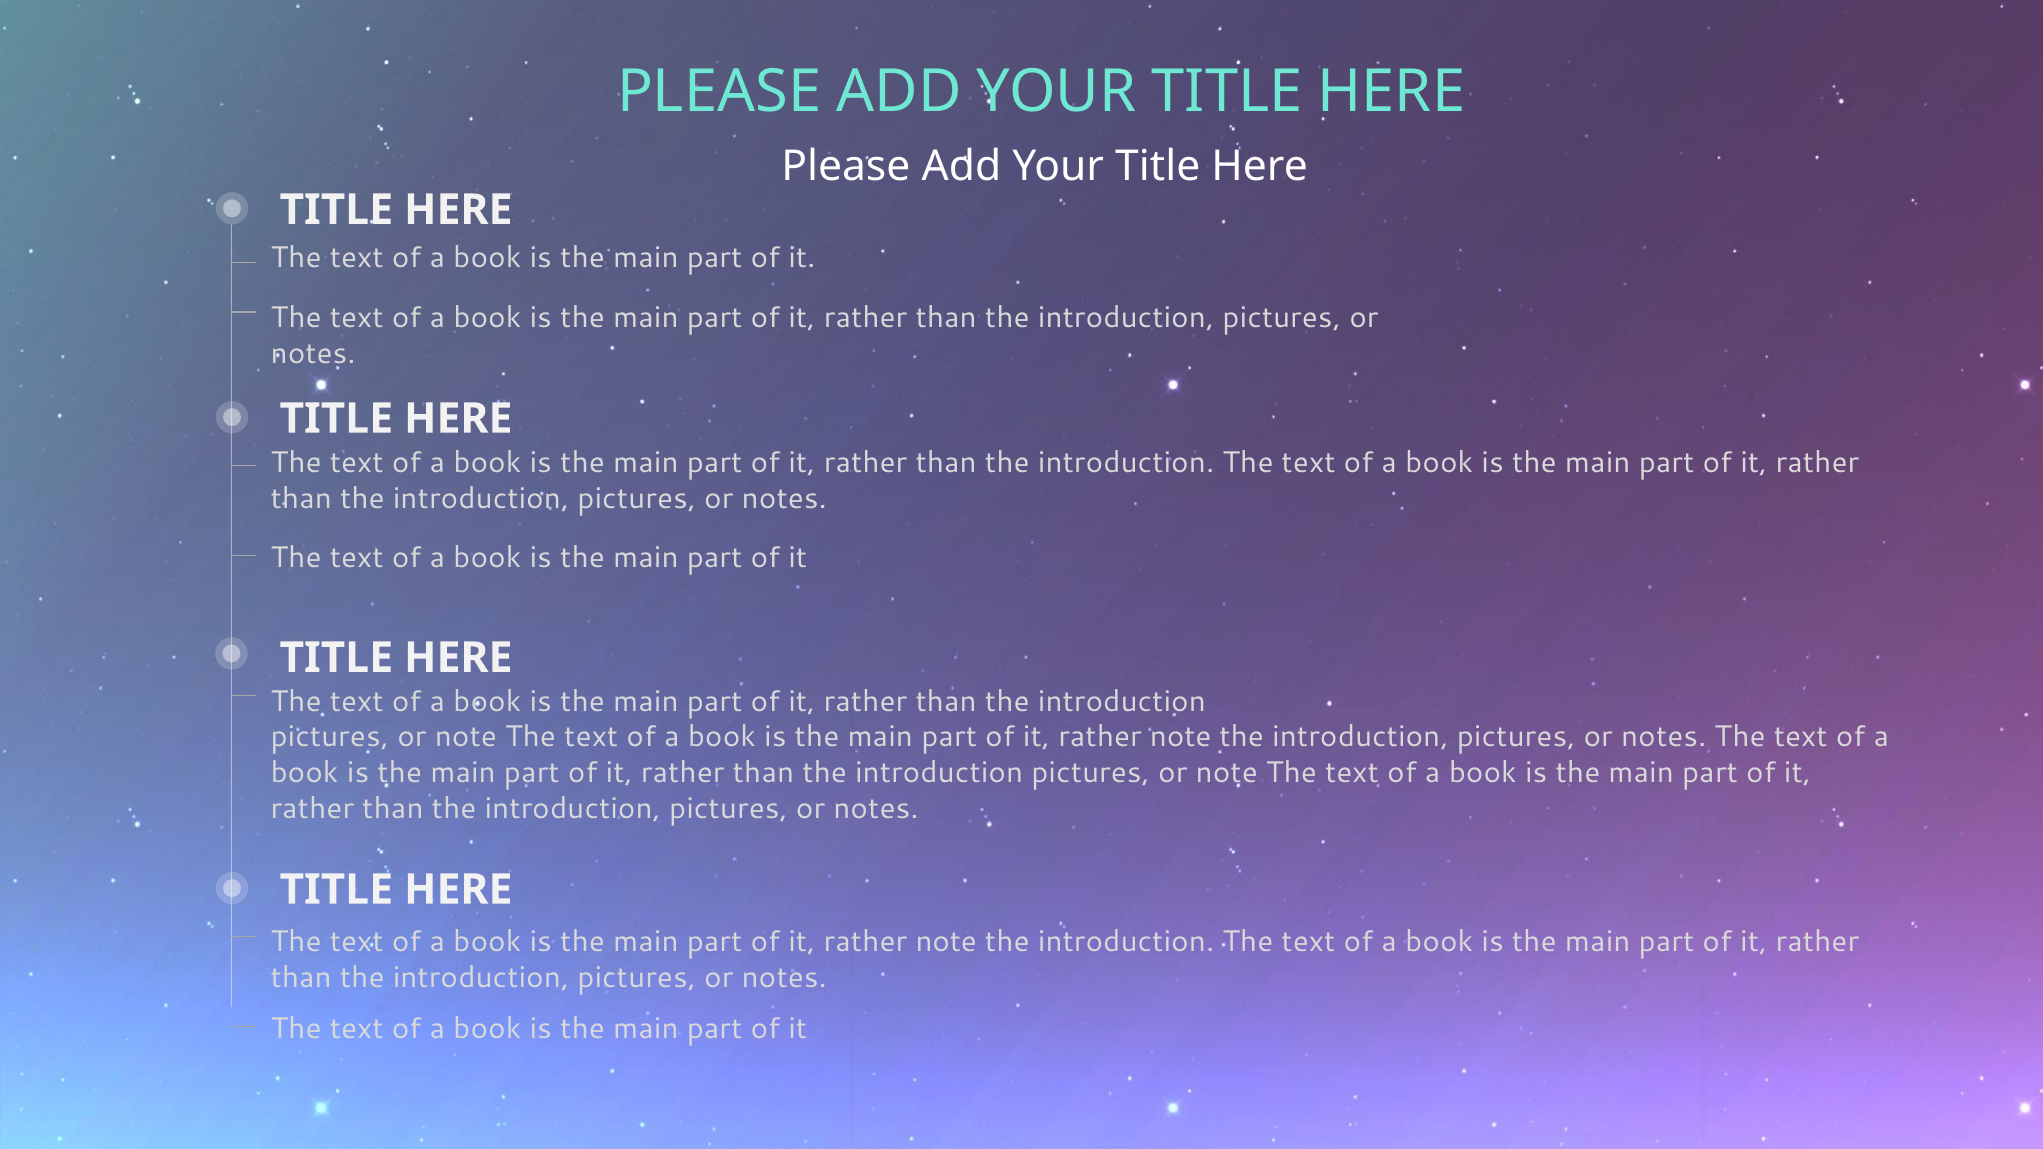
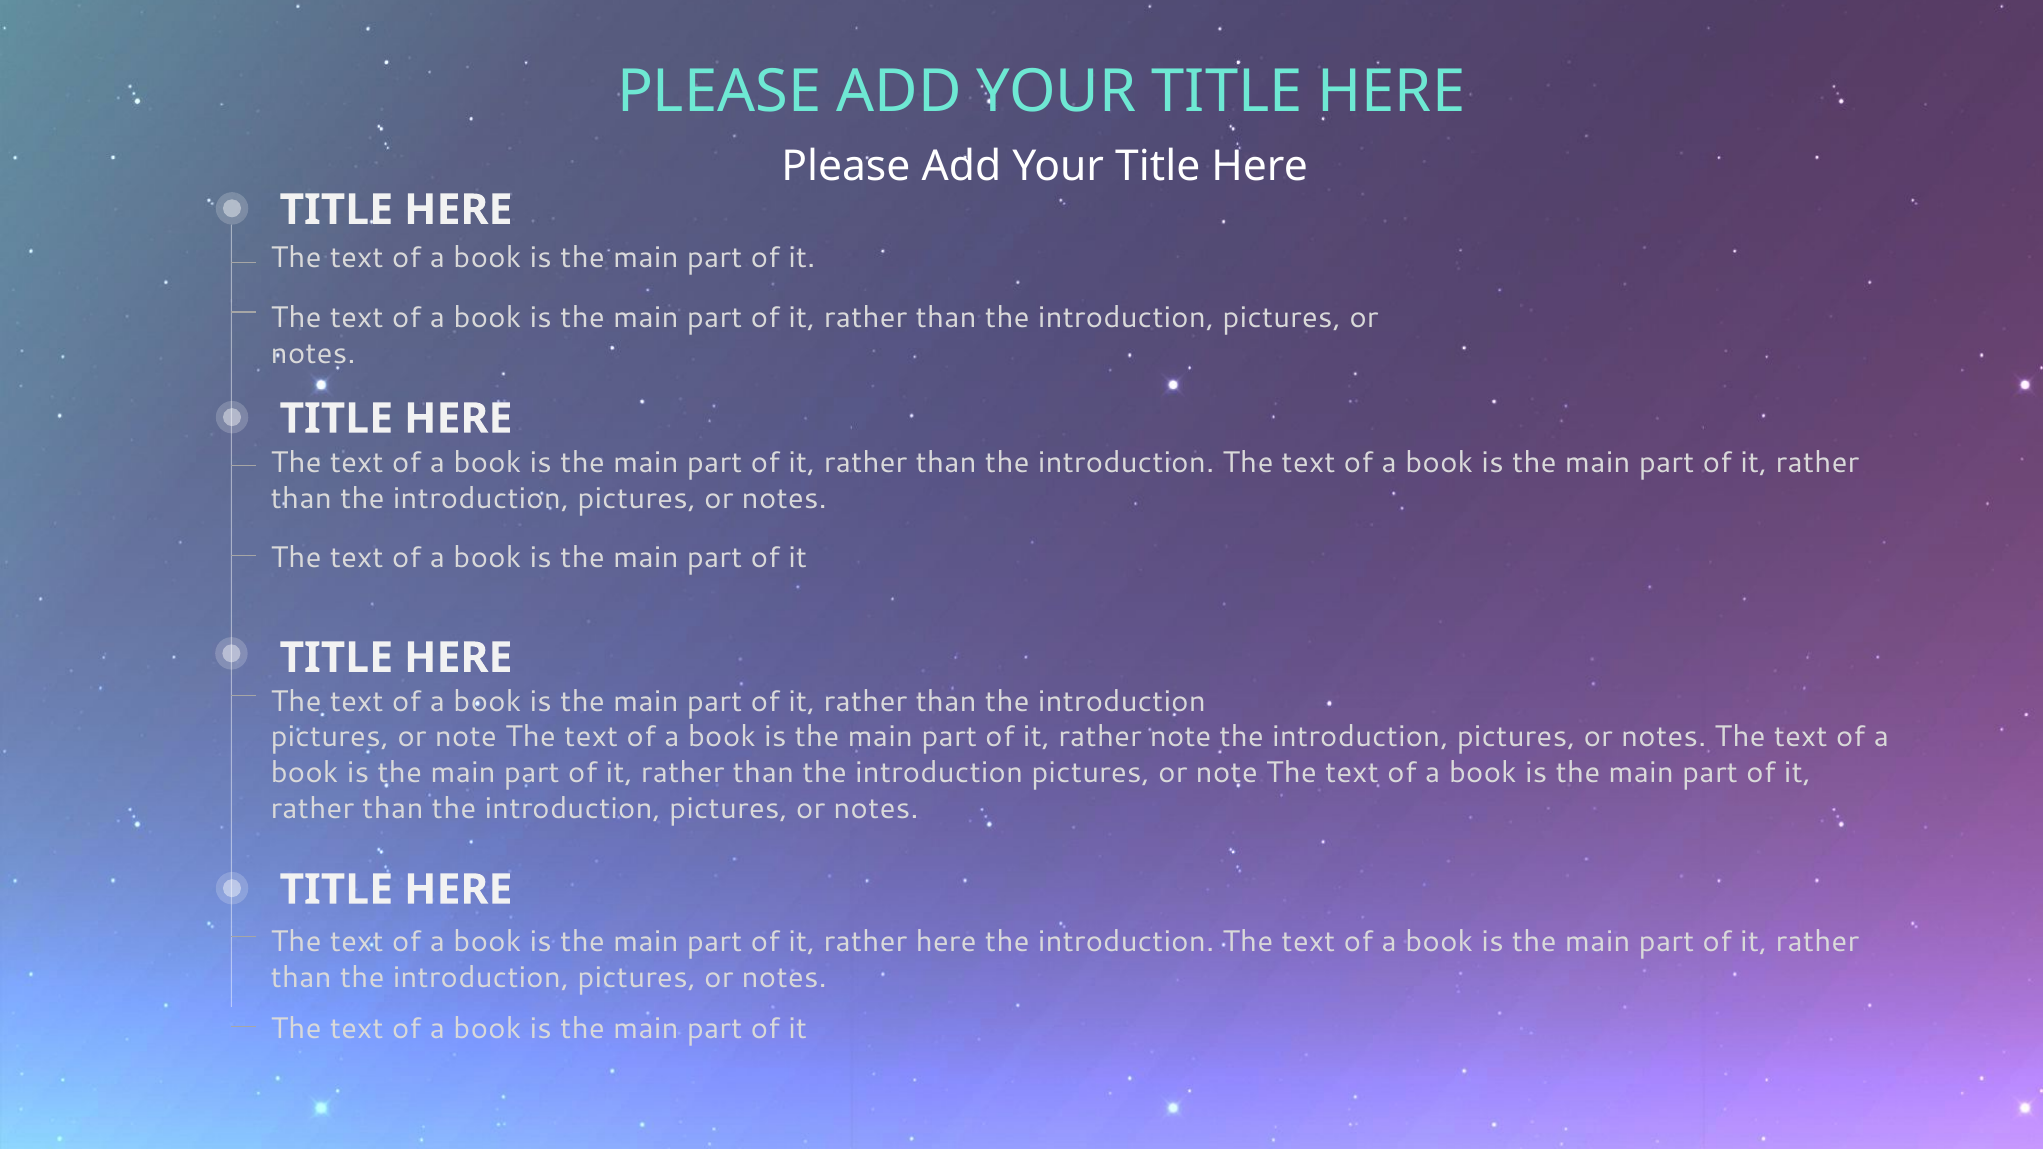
note at (946, 942): note -> here
